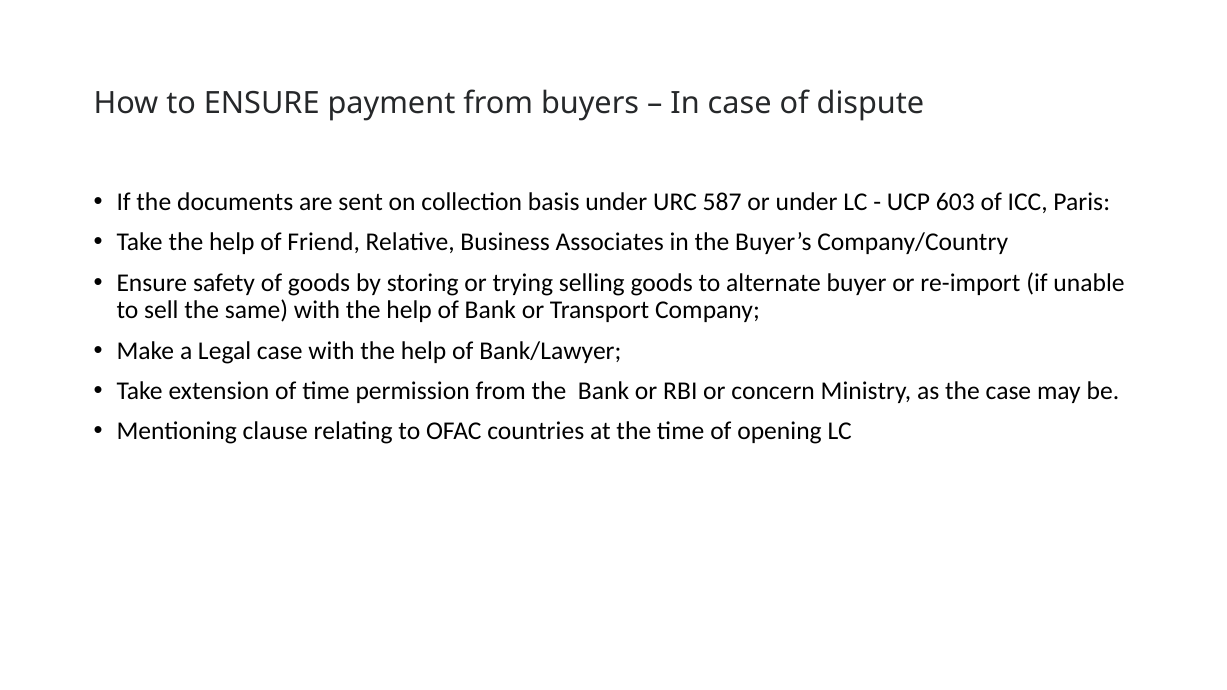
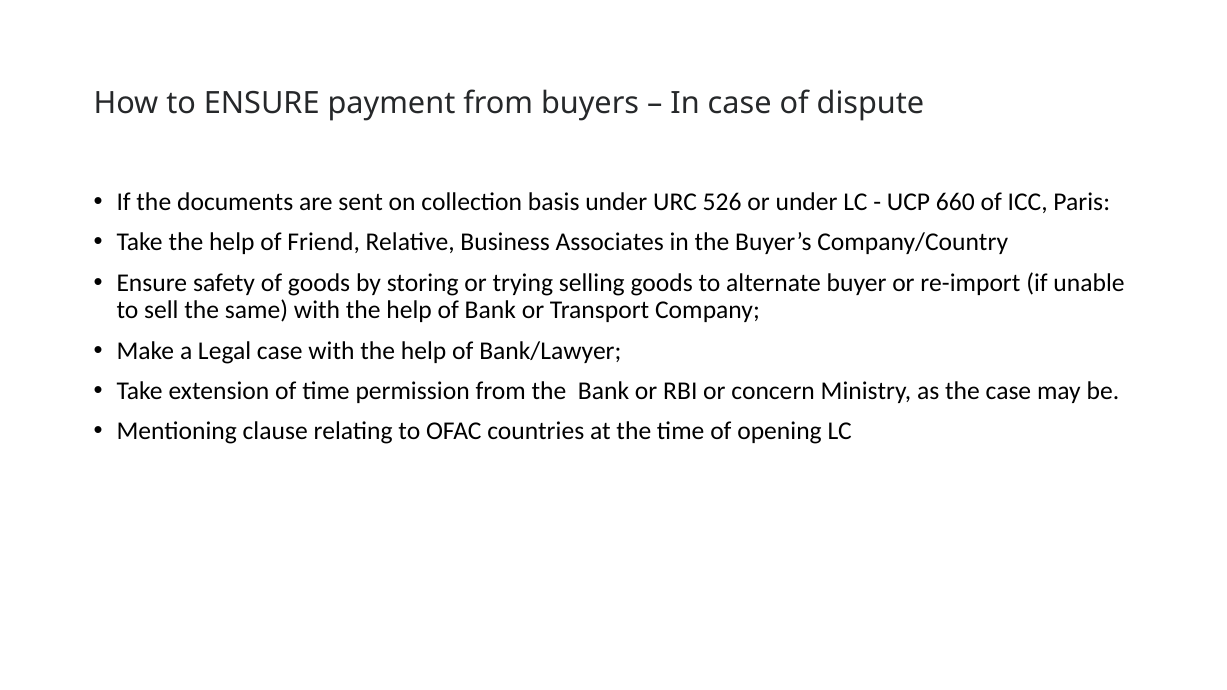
587: 587 -> 526
603: 603 -> 660
